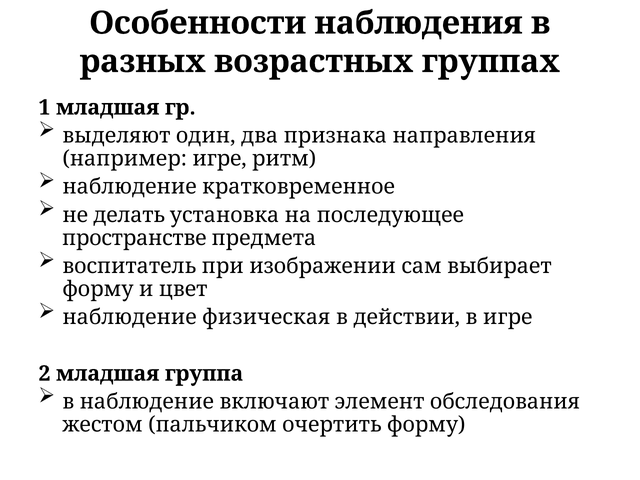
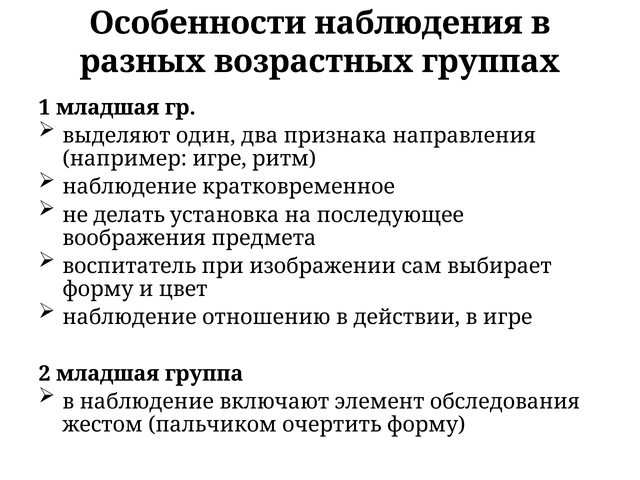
пространстве: пространстве -> воображения
физическая: физическая -> отношению
